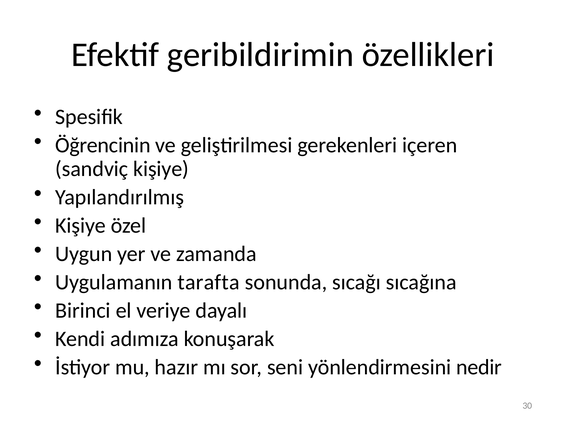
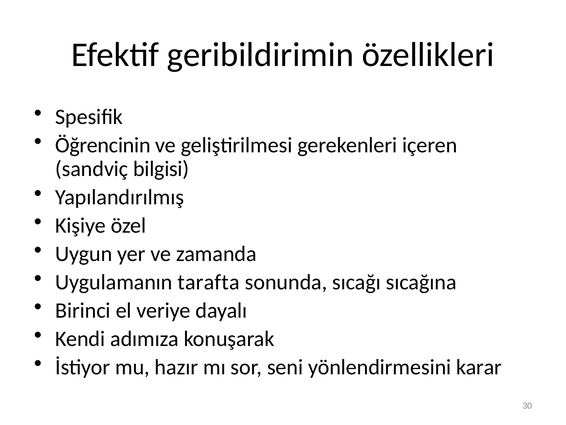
sandviç kişiye: kişiye -> bilgisi
nedir: nedir -> karar
